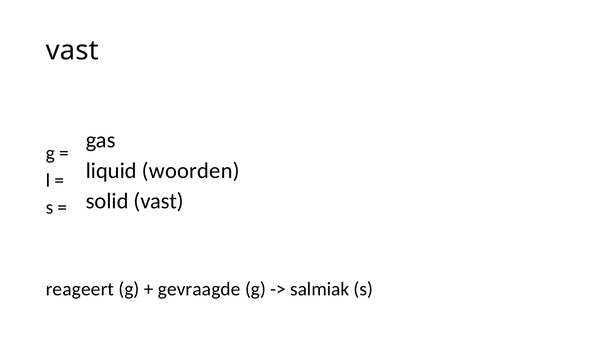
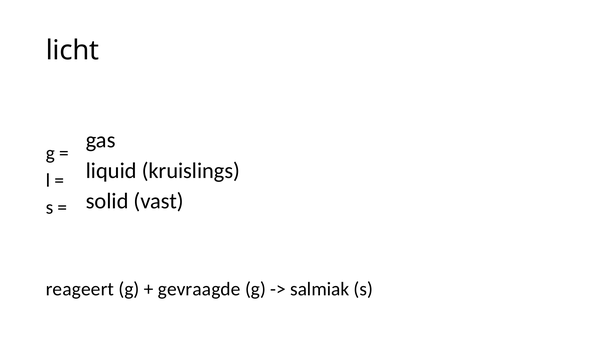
vast at (72, 50): vast -> licht
woorden: woorden -> kruislings
